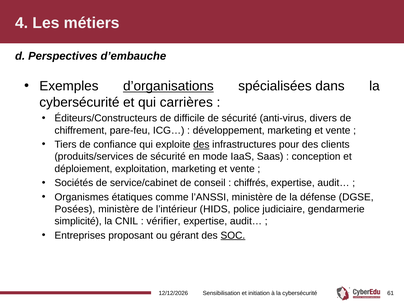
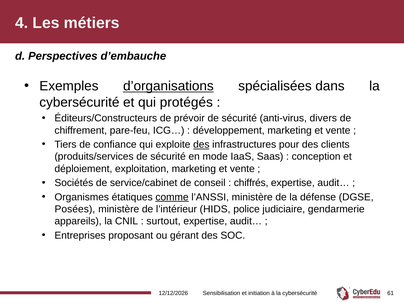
carrières: carrières -> protégés
difficile: difficile -> prévoir
comme underline: none -> present
simplicité: simplicité -> appareils
vérifier: vérifier -> surtout
SOC underline: present -> none
